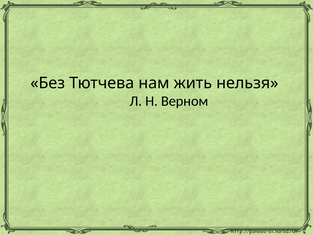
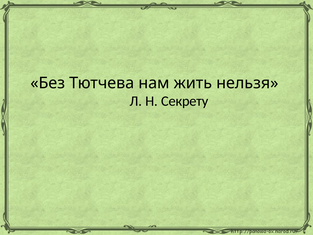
Верном: Верном -> Секрету
